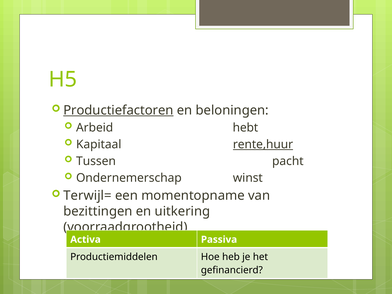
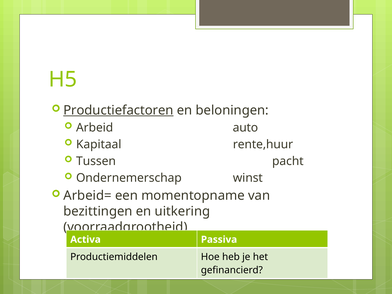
hebt: hebt -> auto
rente,huur underline: present -> none
Terwijl=: Terwijl= -> Arbeid=
